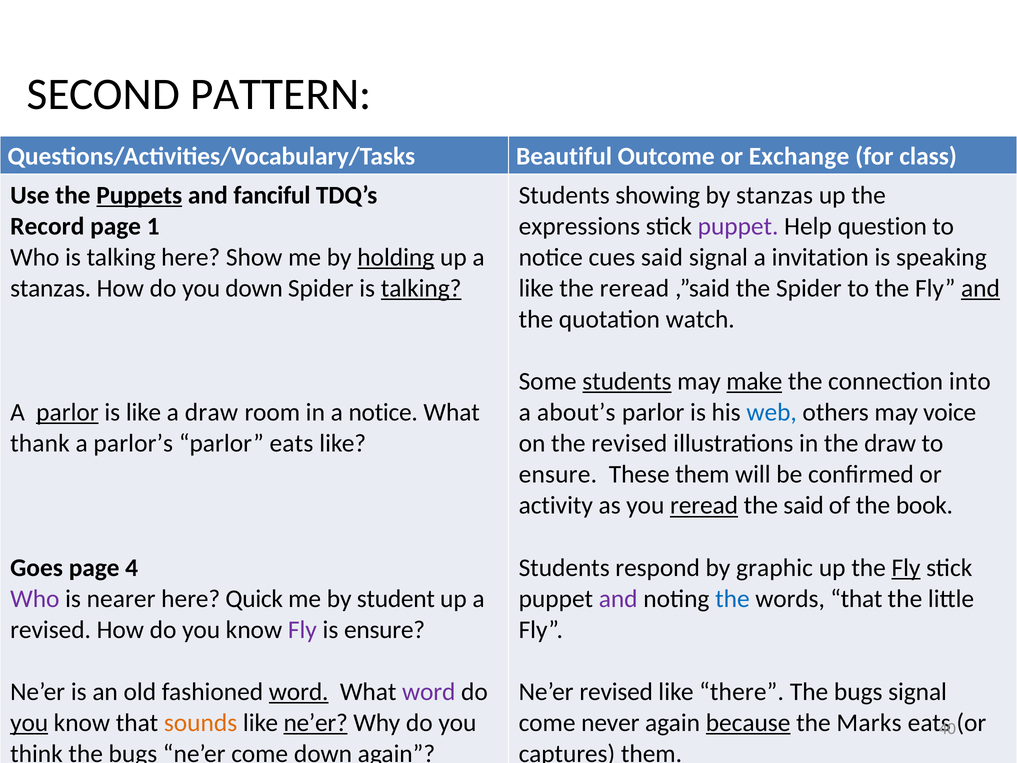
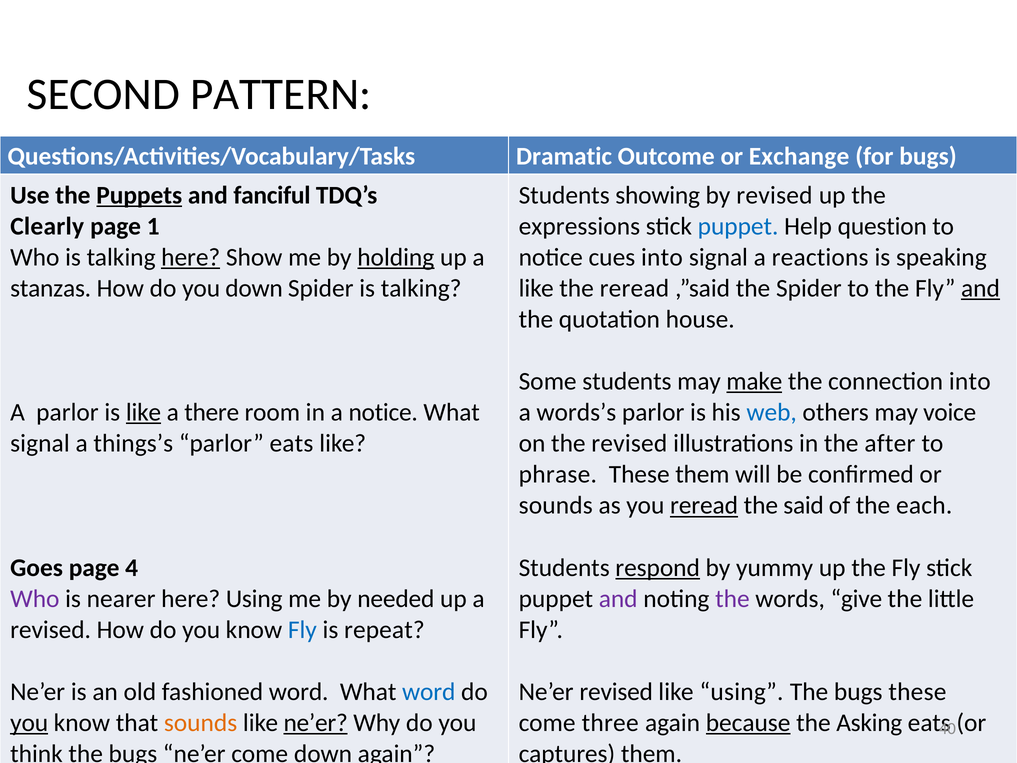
Beautiful: Beautiful -> Dramatic
for class: class -> bugs
by stanzas: stanzas -> revised
Record: Record -> Clearly
puppet at (738, 226) colour: purple -> blue
here at (191, 257) underline: none -> present
cues said: said -> into
invitation: invitation -> reactions
talking at (421, 288) underline: present -> none
watch: watch -> house
students at (627, 381) underline: present -> none
parlor at (67, 412) underline: present -> none
like at (144, 412) underline: none -> present
a draw: draw -> there
about’s: about’s -> words’s
thank at (40, 443): thank -> signal
parlor’s: parlor’s -> things’s
the draw: draw -> after
ensure at (558, 474): ensure -> phrase
activity at (556, 505): activity -> sounds
book: book -> each
respond underline: none -> present
graphic: graphic -> yummy
Fly at (906, 567) underline: present -> none
here Quick: Quick -> Using
student: student -> needed
the at (732, 599) colour: blue -> purple
words that: that -> give
Fly at (302, 630) colour: purple -> blue
is ensure: ensure -> repeat
word at (299, 692) underline: present -> none
word at (429, 692) colour: purple -> blue
like there: there -> using
bugs signal: signal -> these
never: never -> three
Marks: Marks -> Asking
